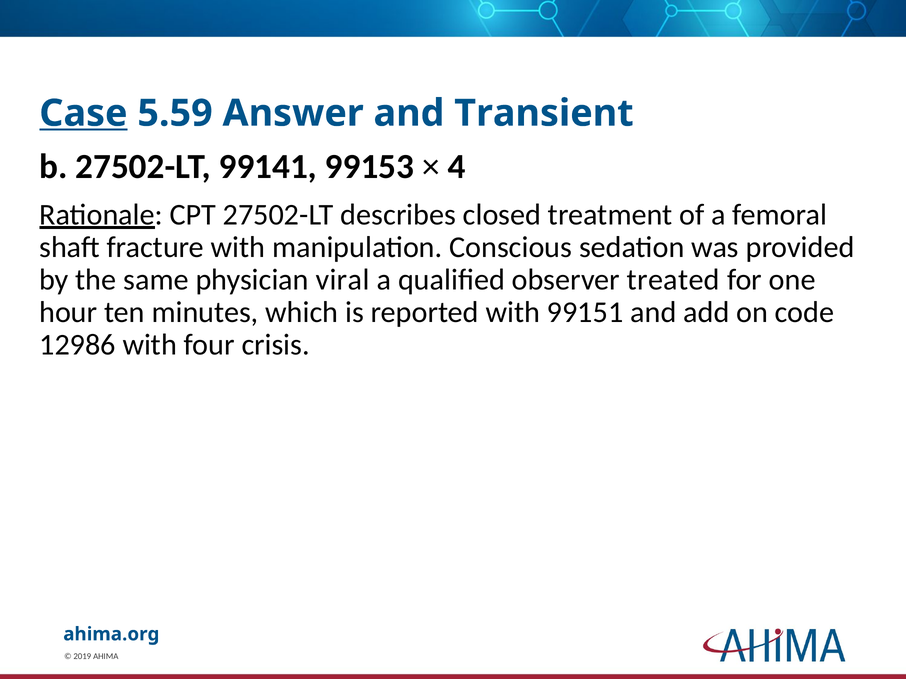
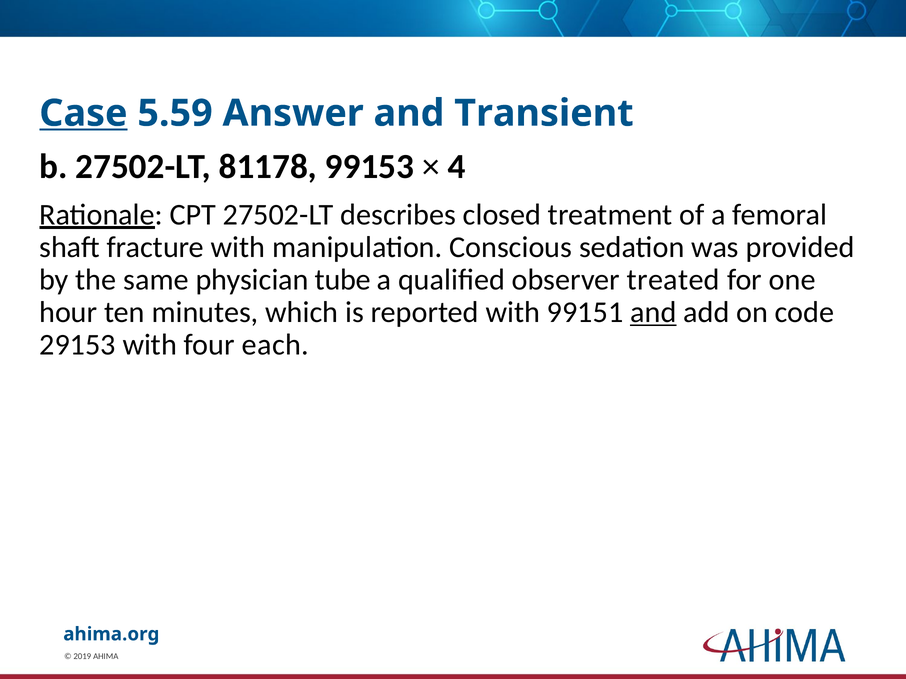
99141: 99141 -> 81178
viral: viral -> tube
and at (653, 313) underline: none -> present
12986: 12986 -> 29153
crisis: crisis -> each
